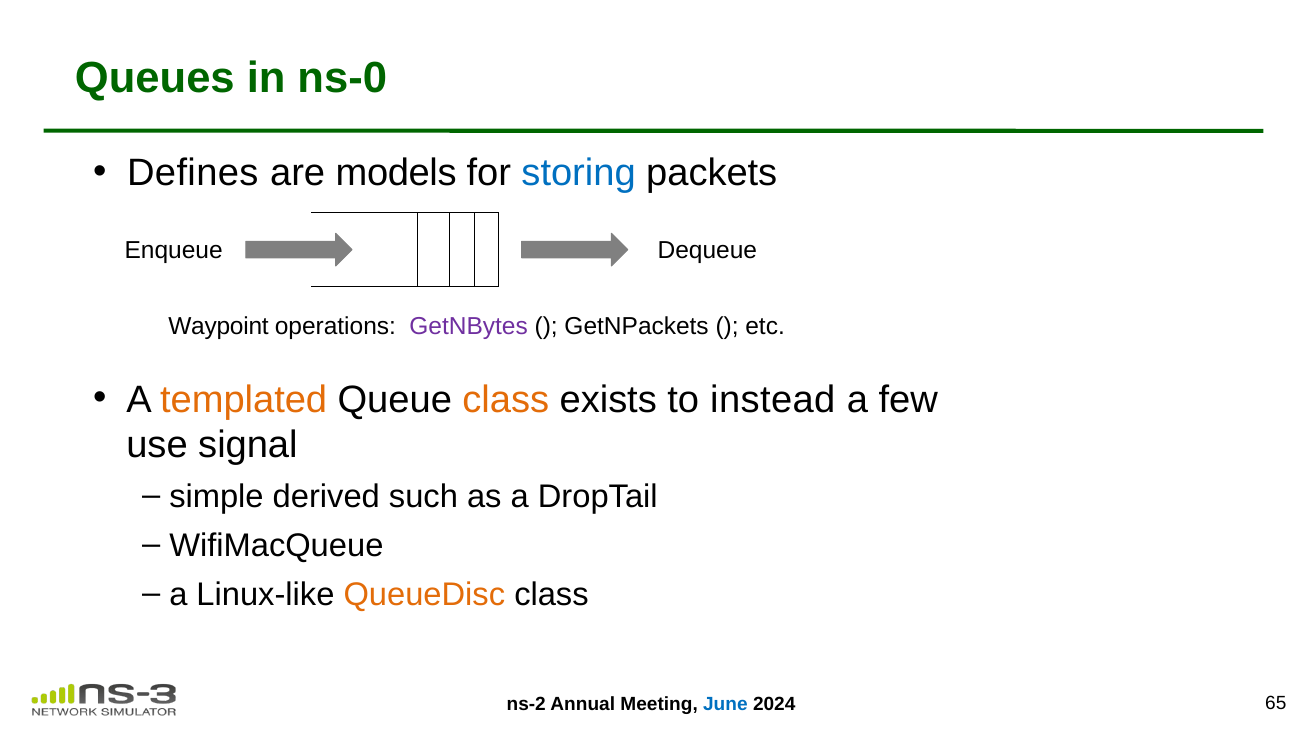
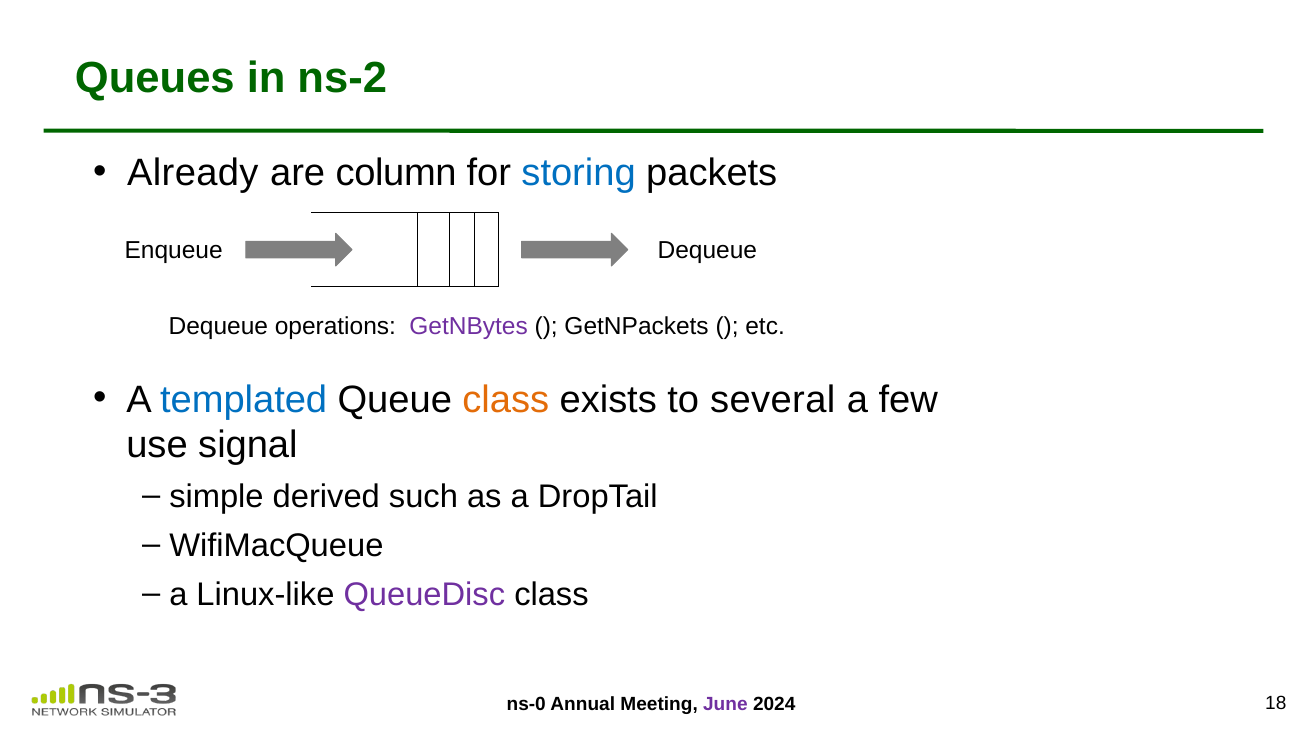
ns-0: ns-0 -> ns-2
Defines: Defines -> Already
models: models -> column
Waypoint at (219, 327): Waypoint -> Dequeue
templated colour: orange -> blue
instead: instead -> several
QueueDisc colour: orange -> purple
ns-2: ns-2 -> ns-0
June colour: blue -> purple
65: 65 -> 18
